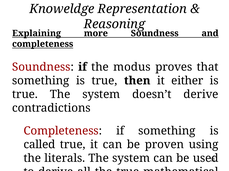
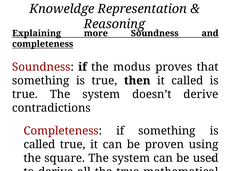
it either: either -> called
literals: literals -> square
